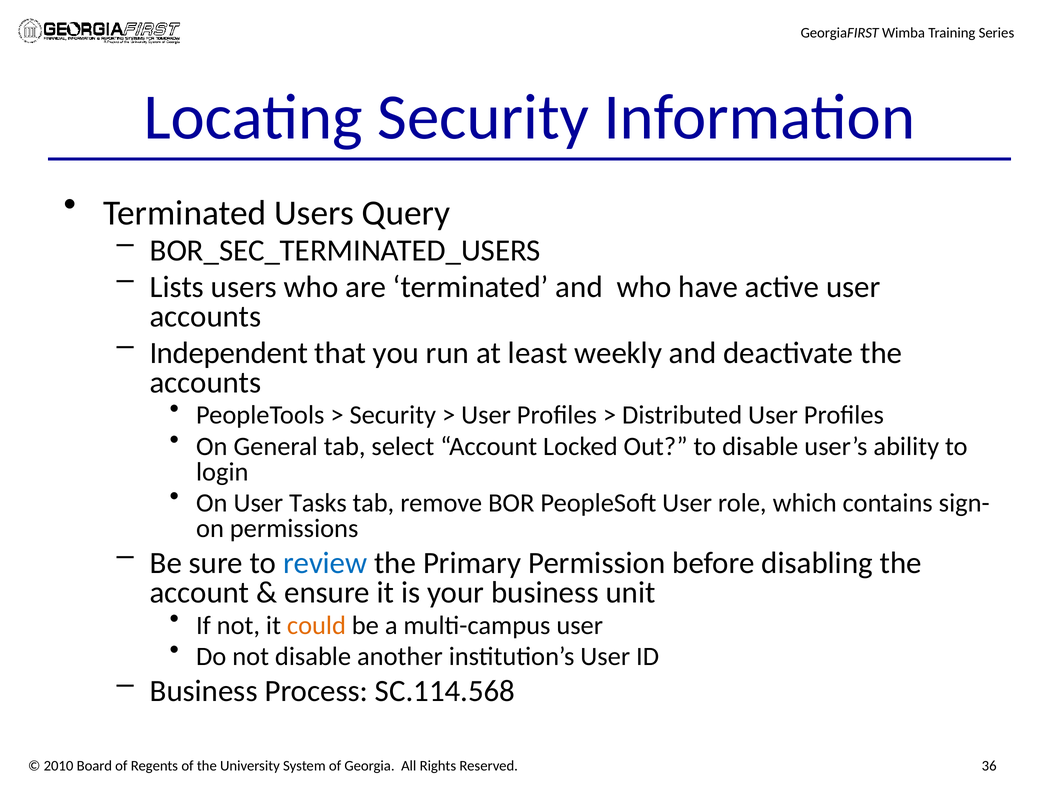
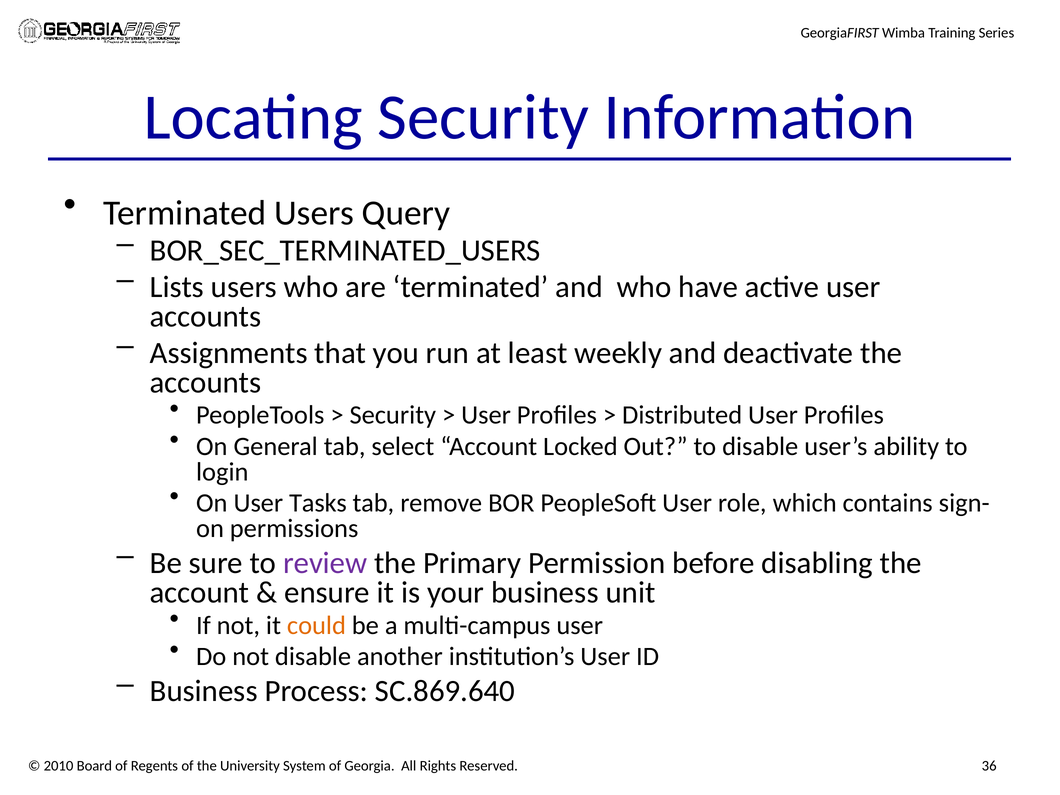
Independent: Independent -> Assignments
review colour: blue -> purple
SC.114.568: SC.114.568 -> SC.869.640
